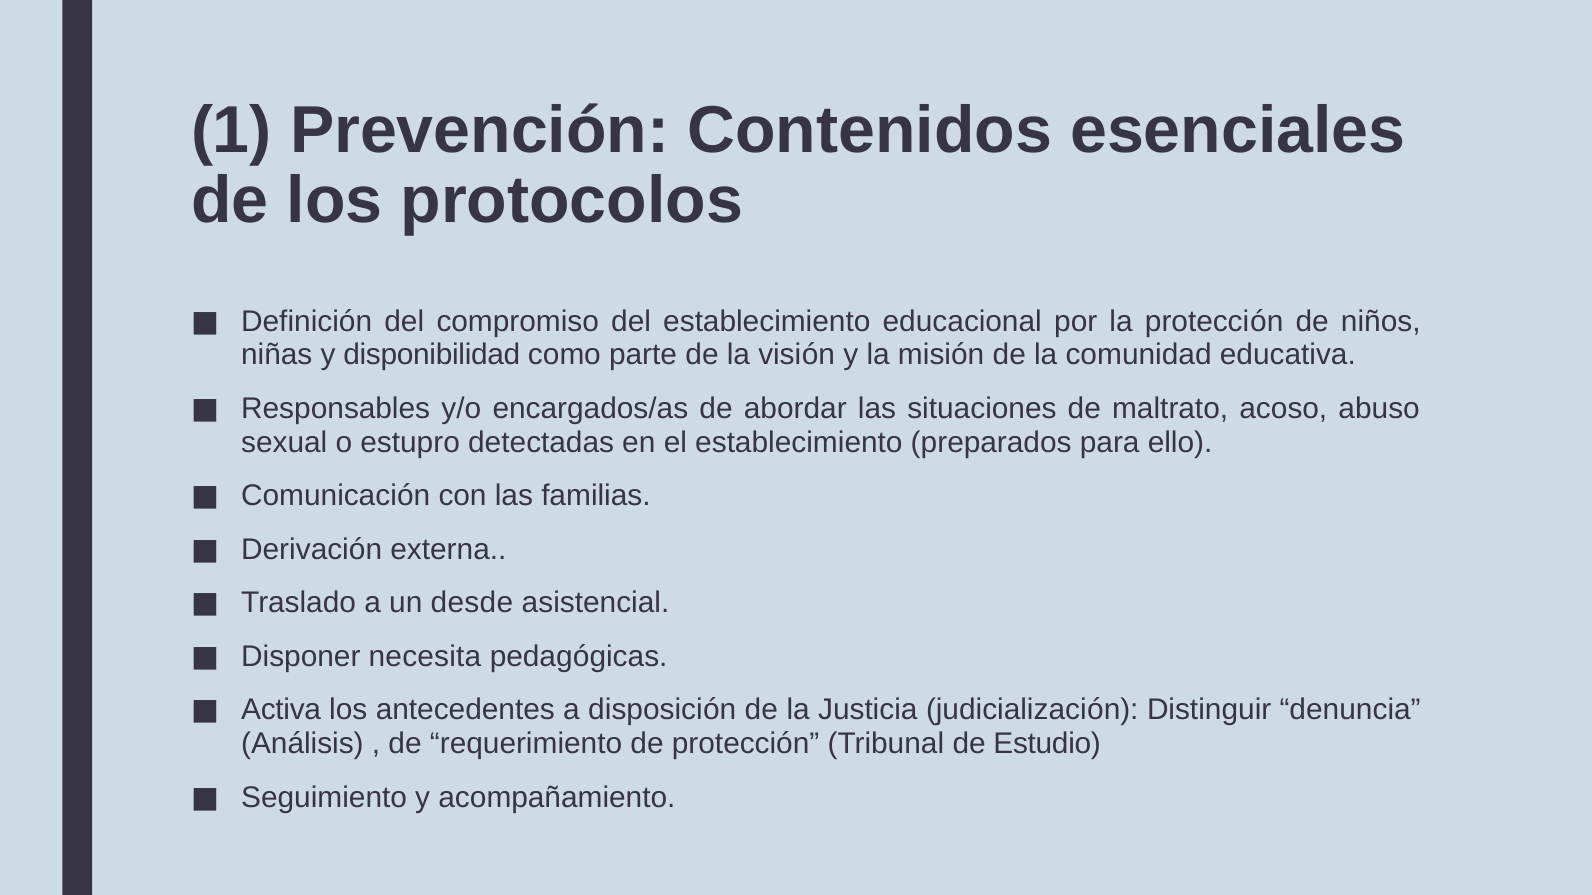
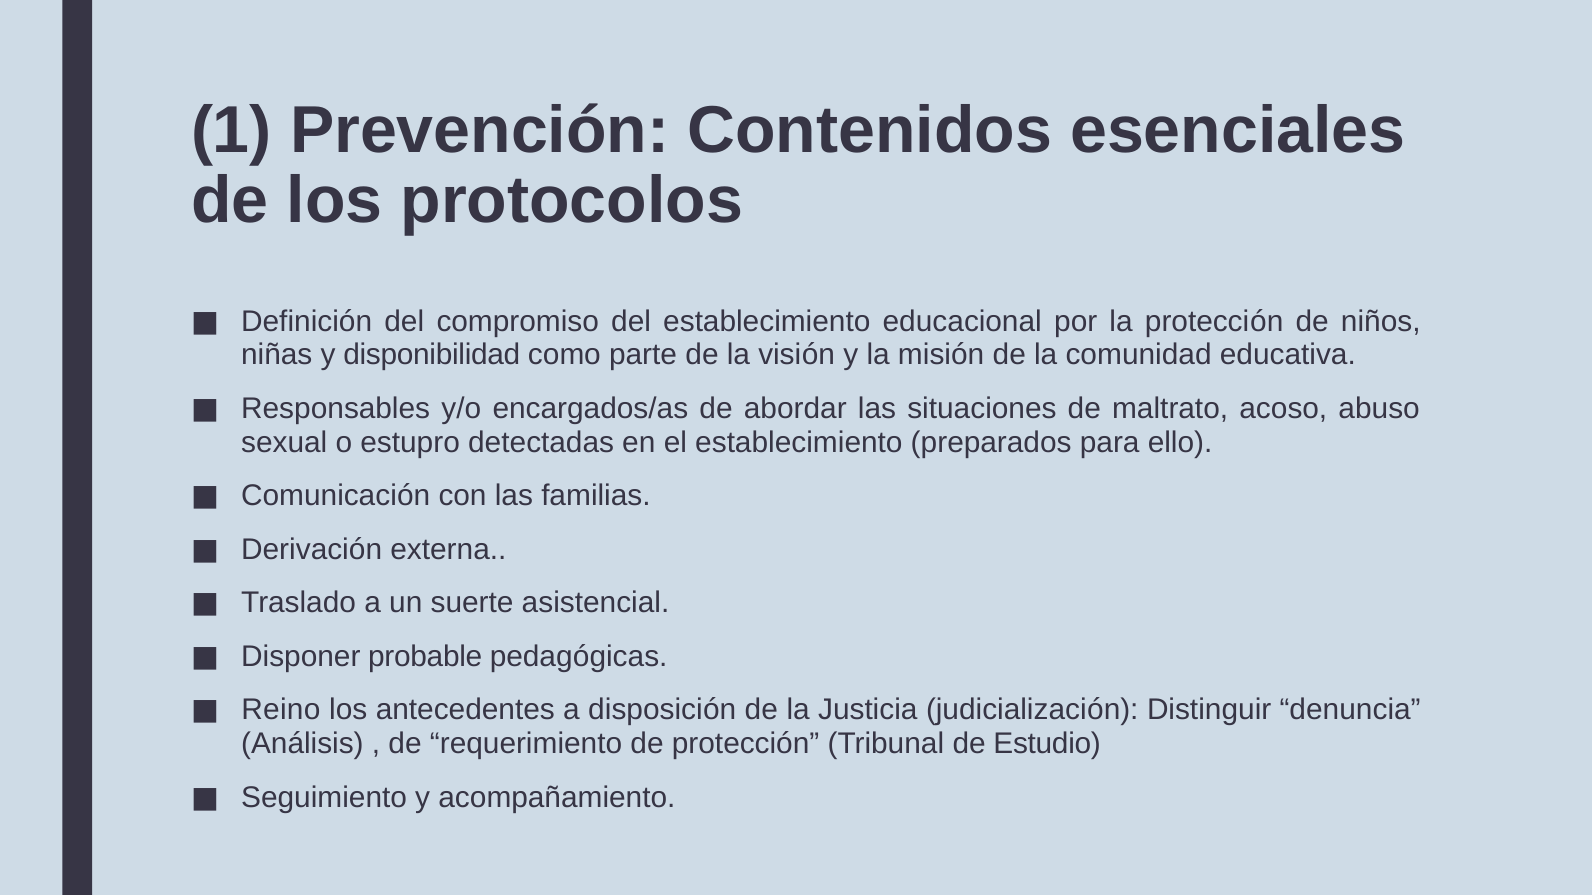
desde: desde -> suerte
necesita: necesita -> probable
Activa: Activa -> Reino
